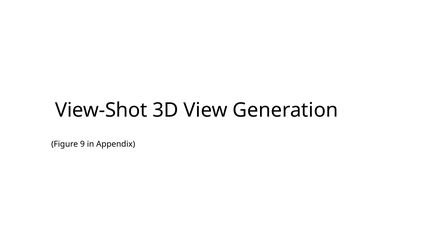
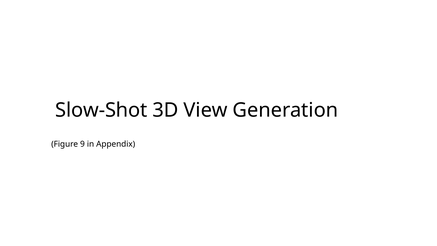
View-Shot: View-Shot -> Slow-Shot
